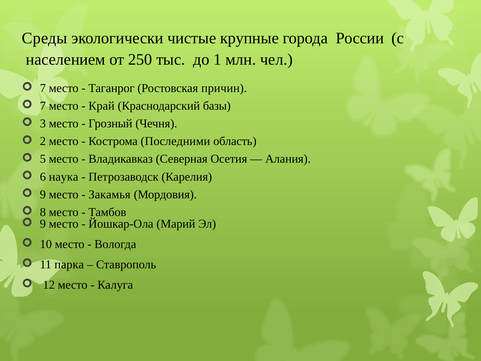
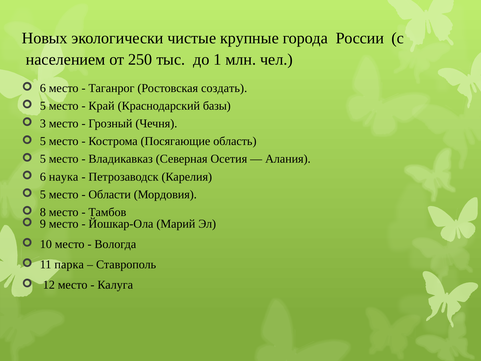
Среды: Среды -> Новых
7 at (43, 88): 7 -> 6
причин: причин -> создать
7 at (43, 106): 7 -> 5
2 at (43, 141): 2 -> 5
Последними: Последними -> Посягающие
9 at (43, 194): 9 -> 5
Закамья: Закамья -> Области
